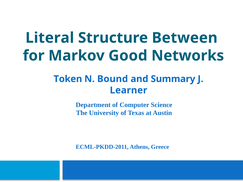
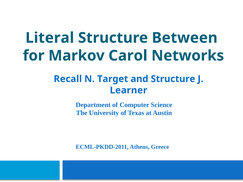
Good: Good -> Carol
Token: Token -> Recall
Bound: Bound -> Target
and Summary: Summary -> Structure
